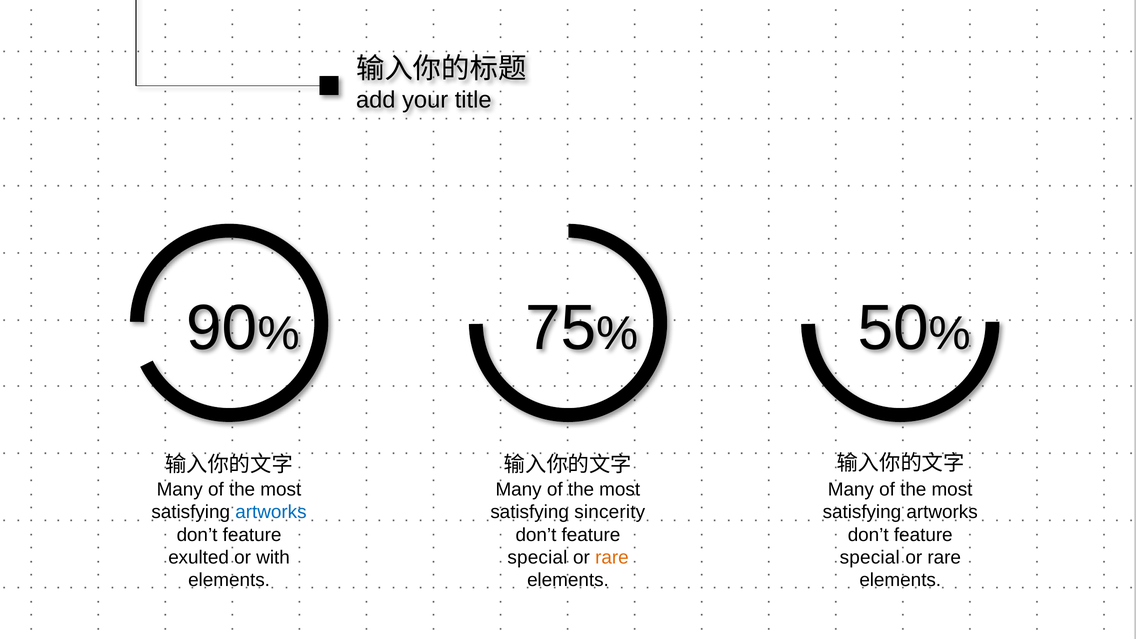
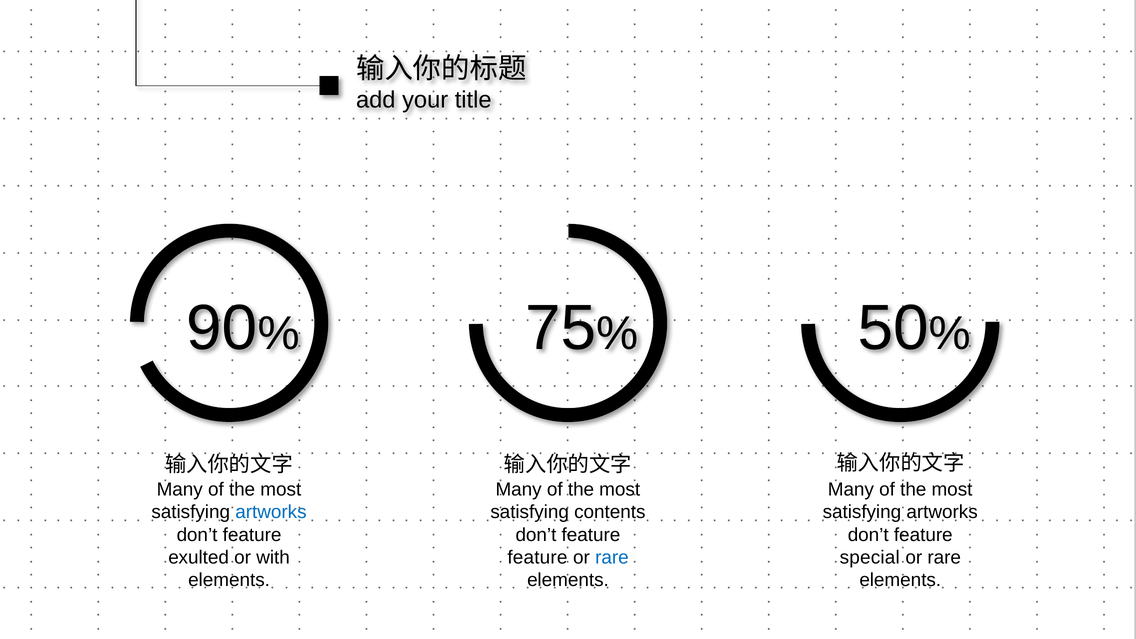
sincerity: sincerity -> contents
special at (537, 557): special -> feature
rare at (612, 557) colour: orange -> blue
